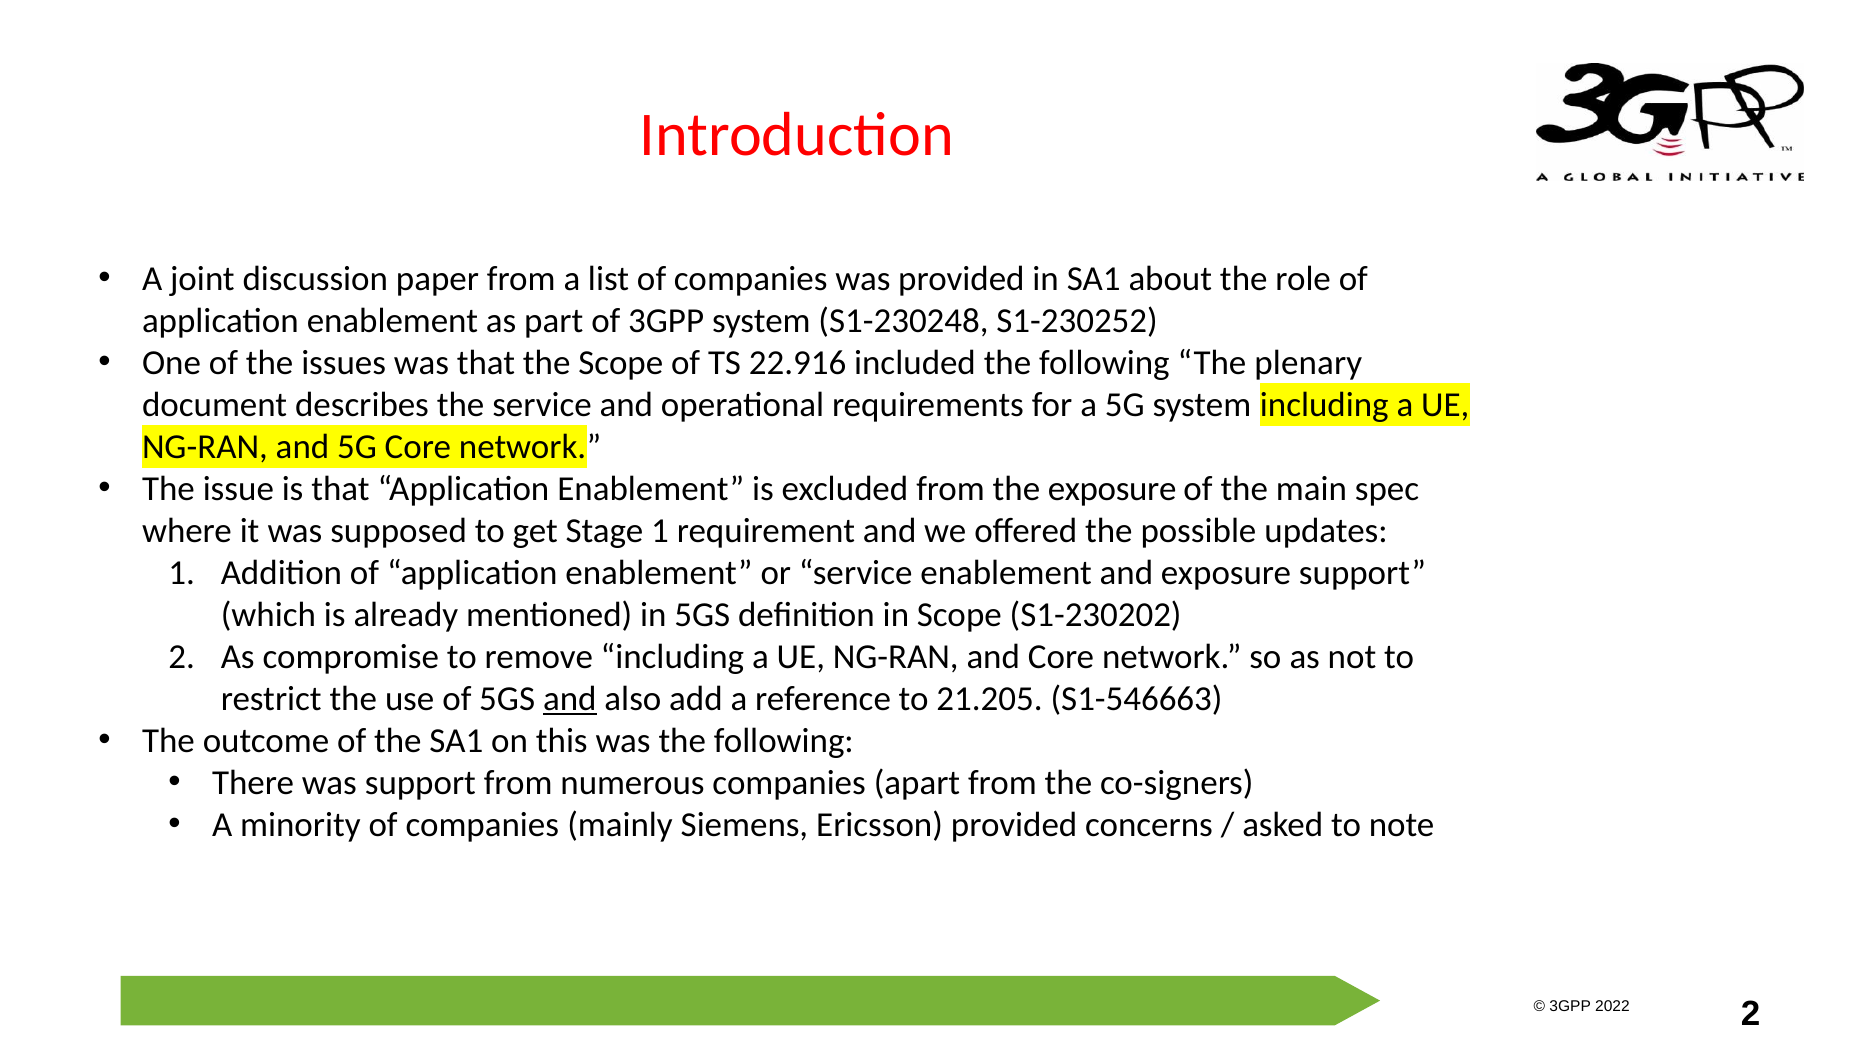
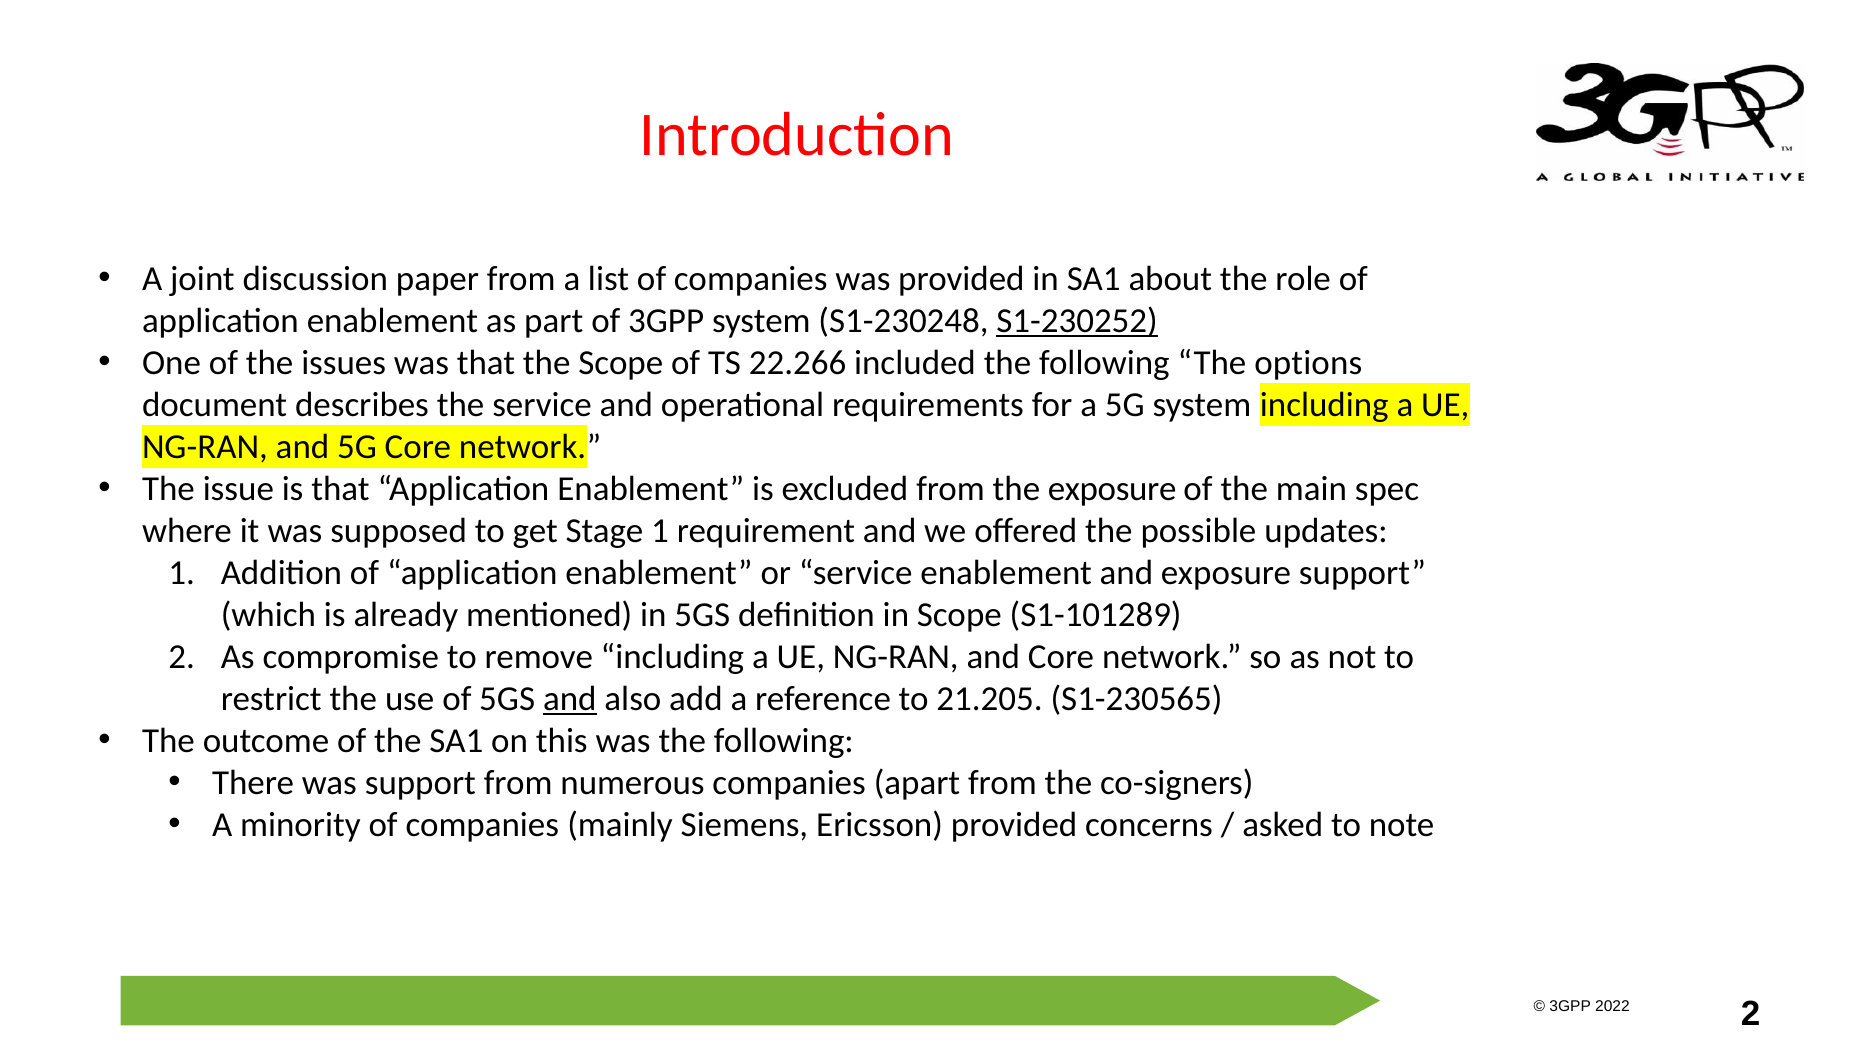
S1-230252 underline: none -> present
22.916: 22.916 -> 22.266
plenary: plenary -> options
S1-230202: S1-230202 -> S1-101289
S1-546663: S1-546663 -> S1-230565
